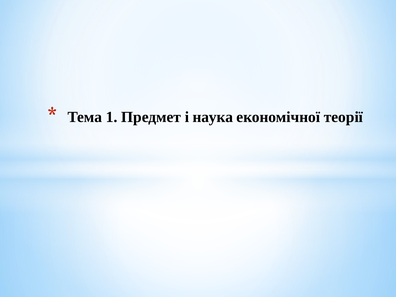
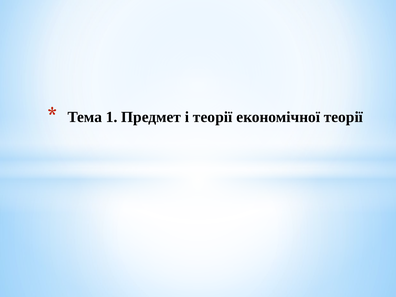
і наука: наука -> теорії
